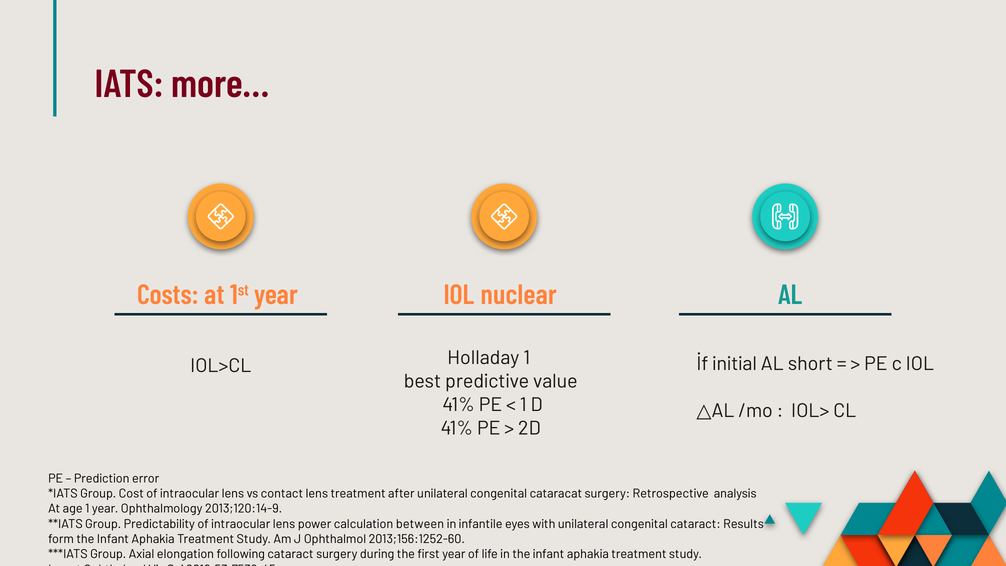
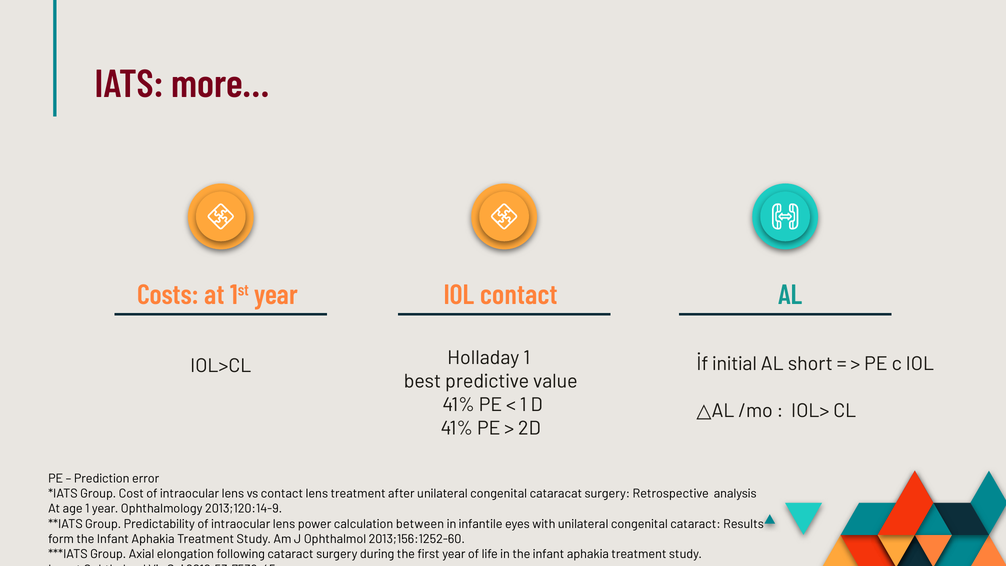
IOL nuclear: nuclear -> contact
